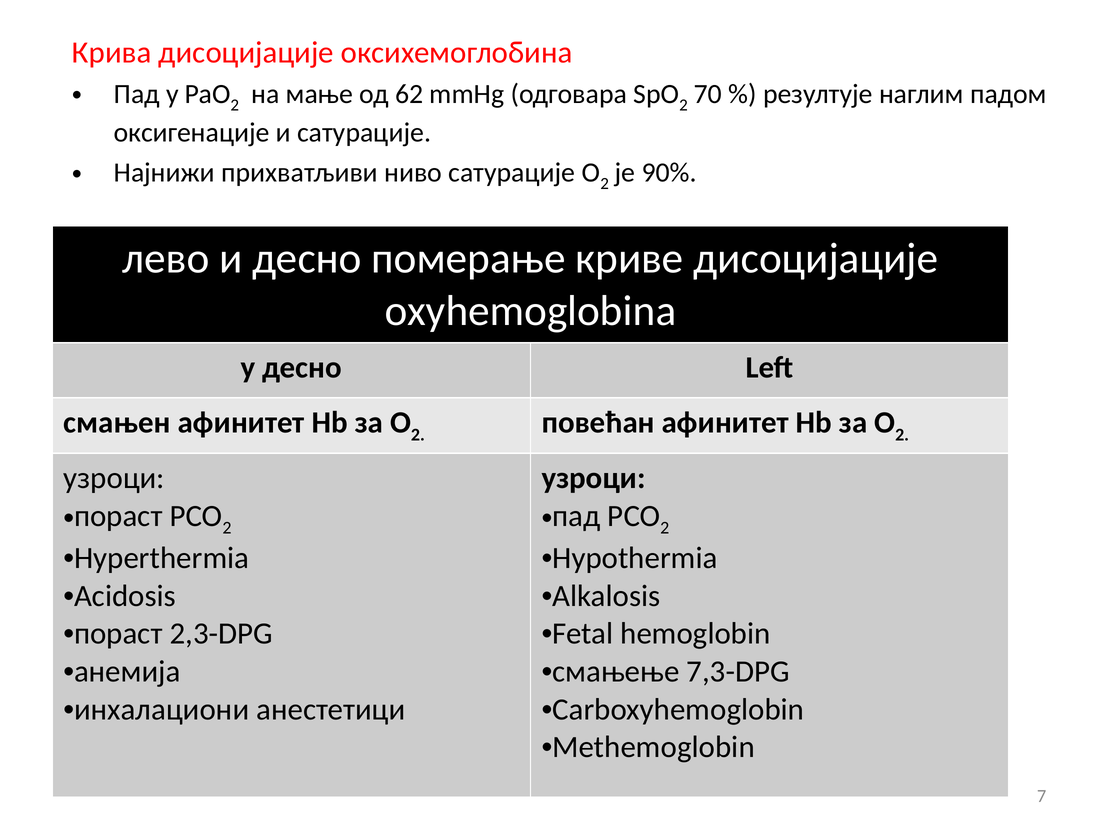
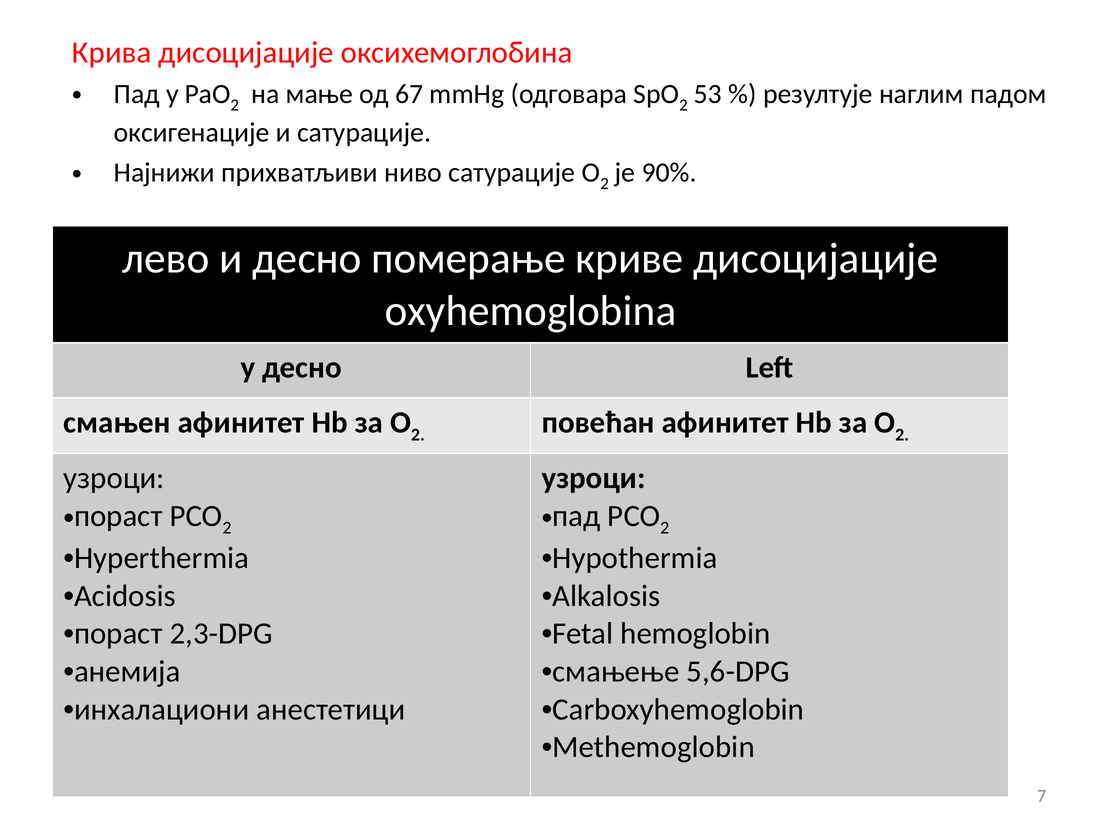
62: 62 -> 67
70: 70 -> 53
7,3-DPG: 7,3-DPG -> 5,6-DPG
